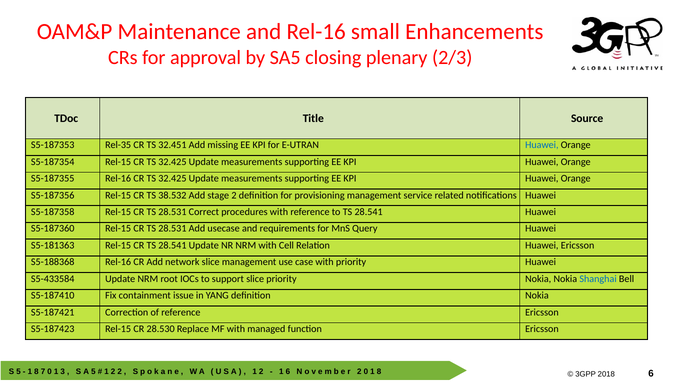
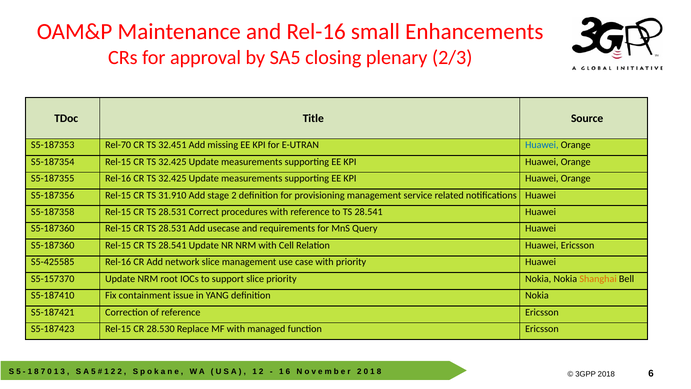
Rel-35: Rel-35 -> Rel-70
38.532: 38.532 -> 31.910
S5-181363 at (53, 245): S5-181363 -> S5-187360
S5-188368: S5-188368 -> S5-425585
S5-433584: S5-433584 -> S5-157370
Shanghai colour: blue -> orange
